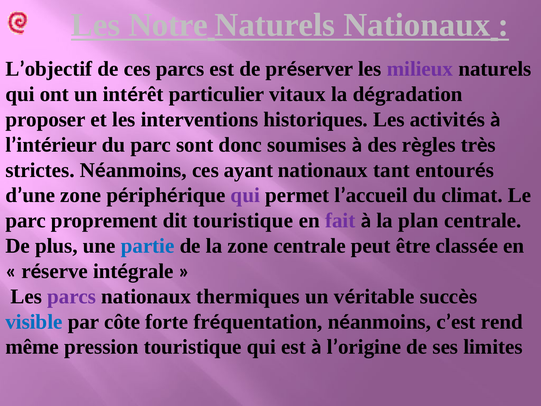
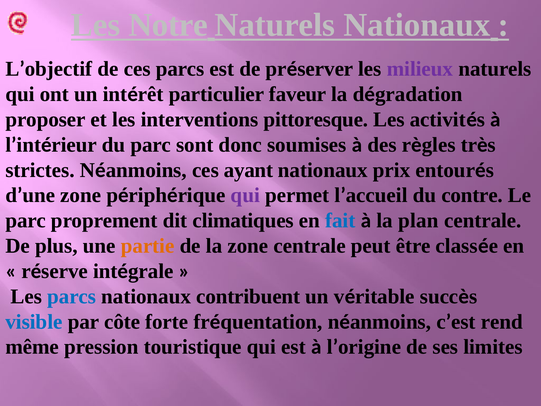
vitaux: vitaux -> faveur
historiques: historiques -> pittoresque
tant: tant -> prix
climat: climat -> contre
dit touristique: touristique -> climatiques
fait colour: purple -> blue
partie colour: blue -> orange
parcs at (72, 296) colour: purple -> blue
thermiques: thermiques -> contribuent
